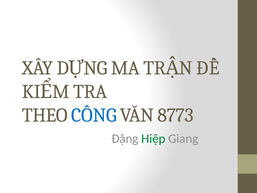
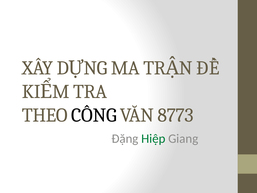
CÔNG colour: blue -> black
